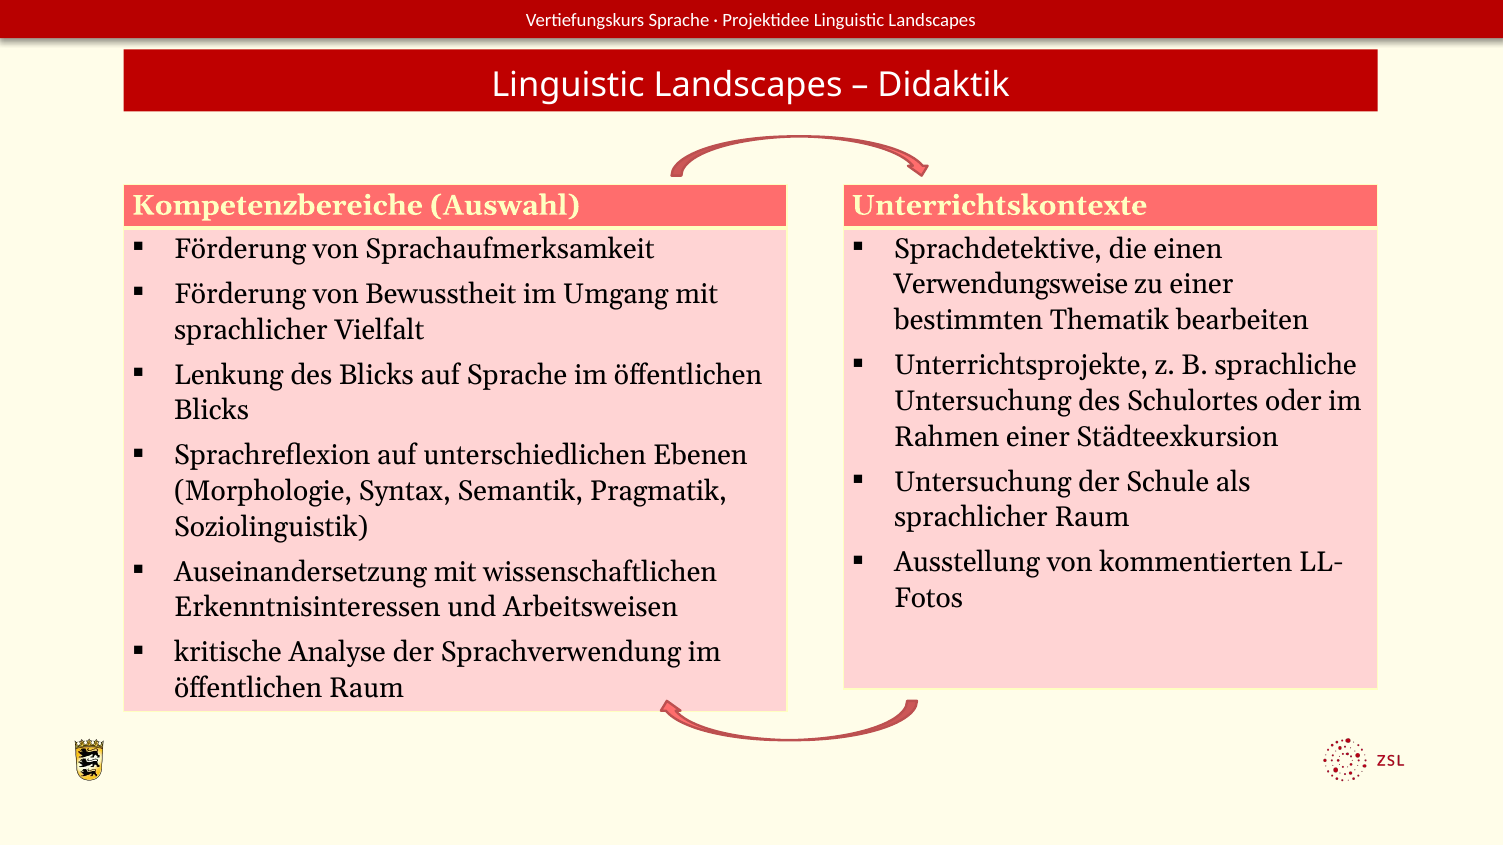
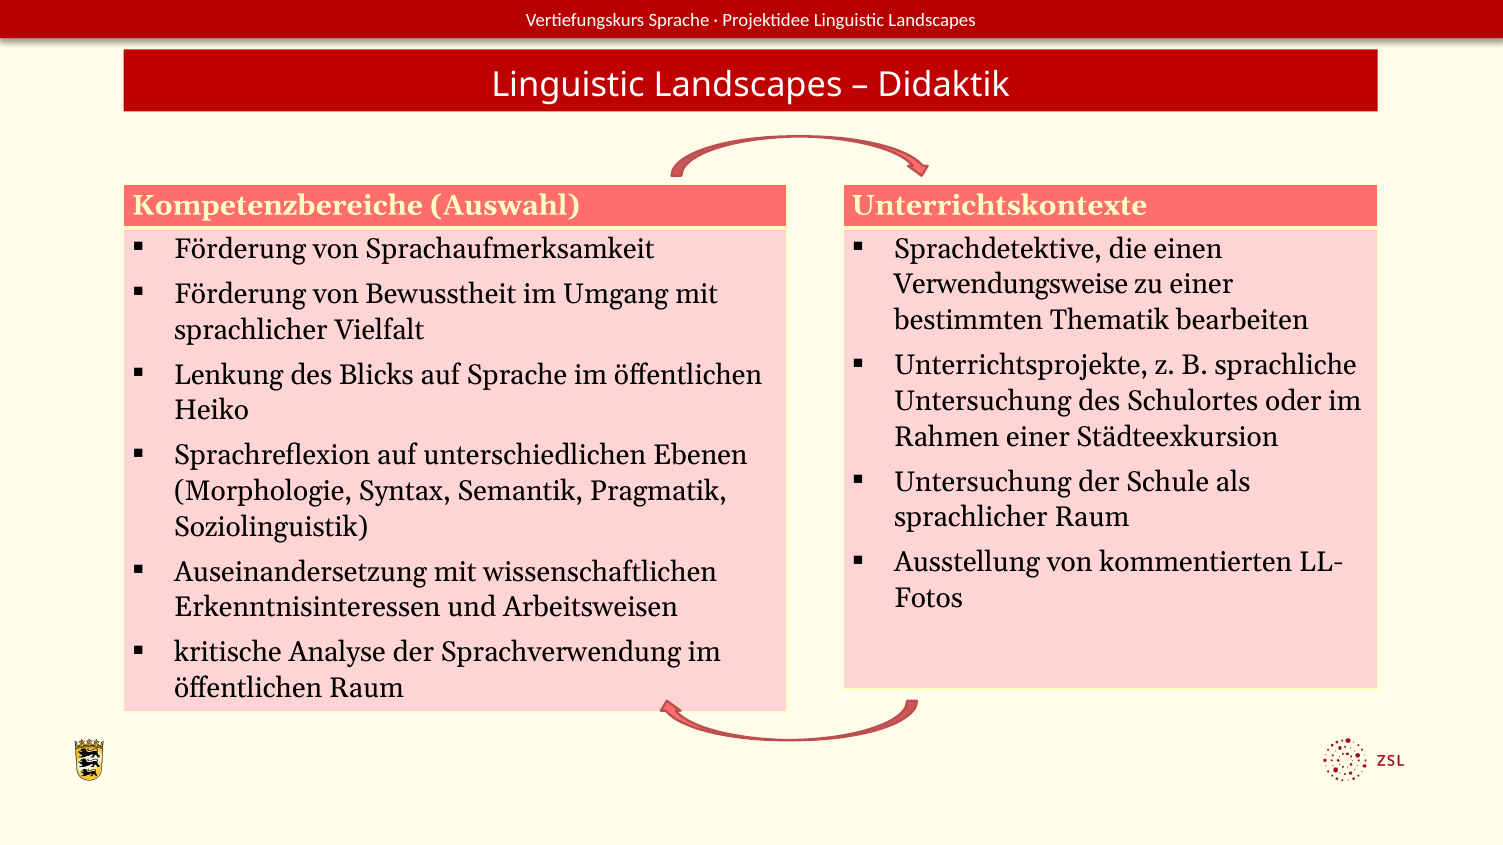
Blicks at (212, 411): Blicks -> Heiko
